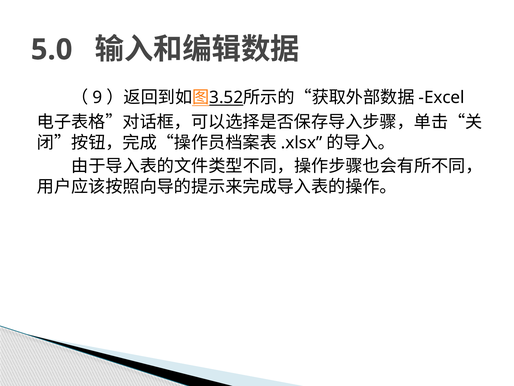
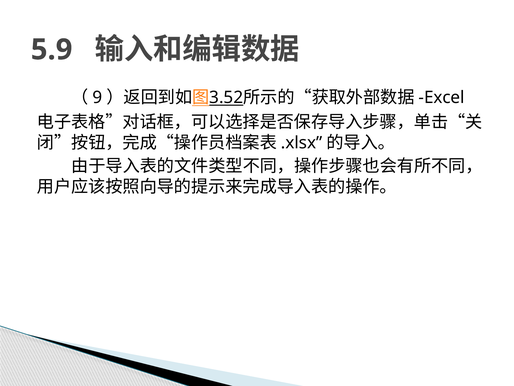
5.0: 5.0 -> 5.9
